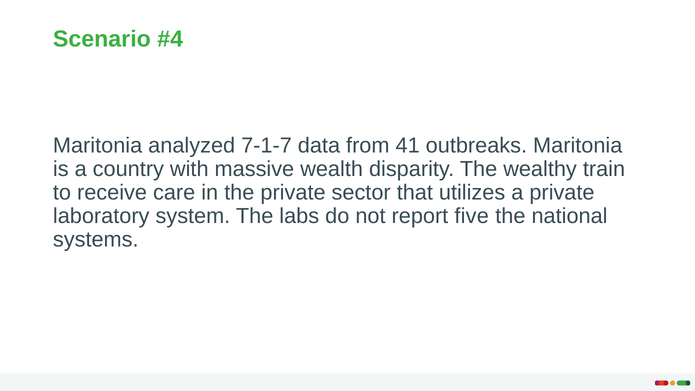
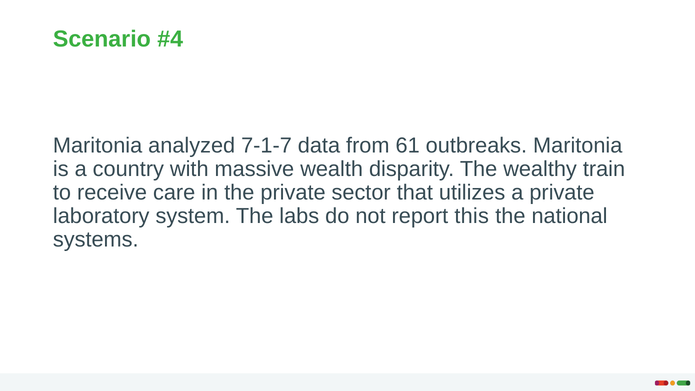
41: 41 -> 61
five: five -> this
